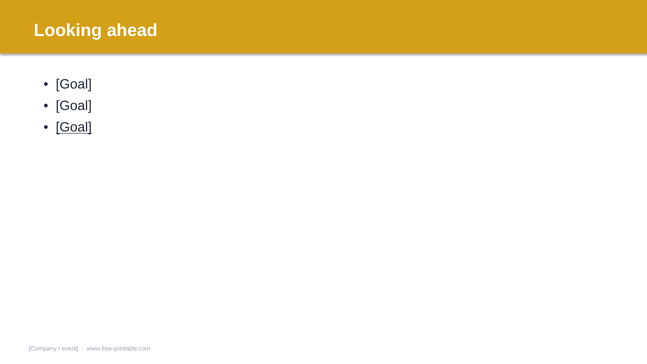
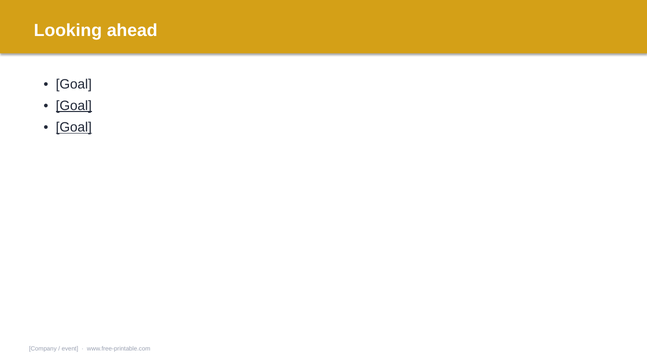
Goal at (74, 106) underline: none -> present
